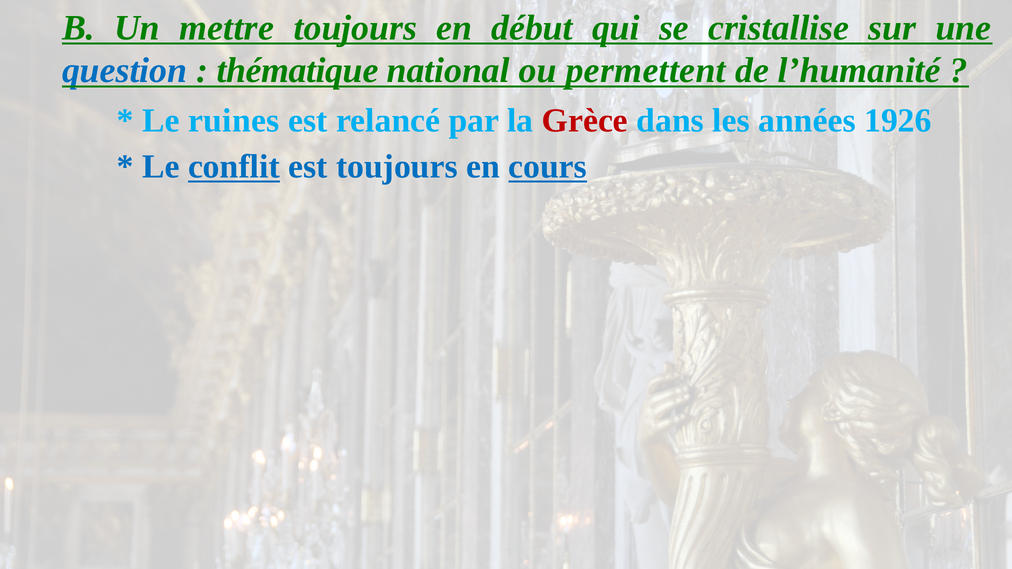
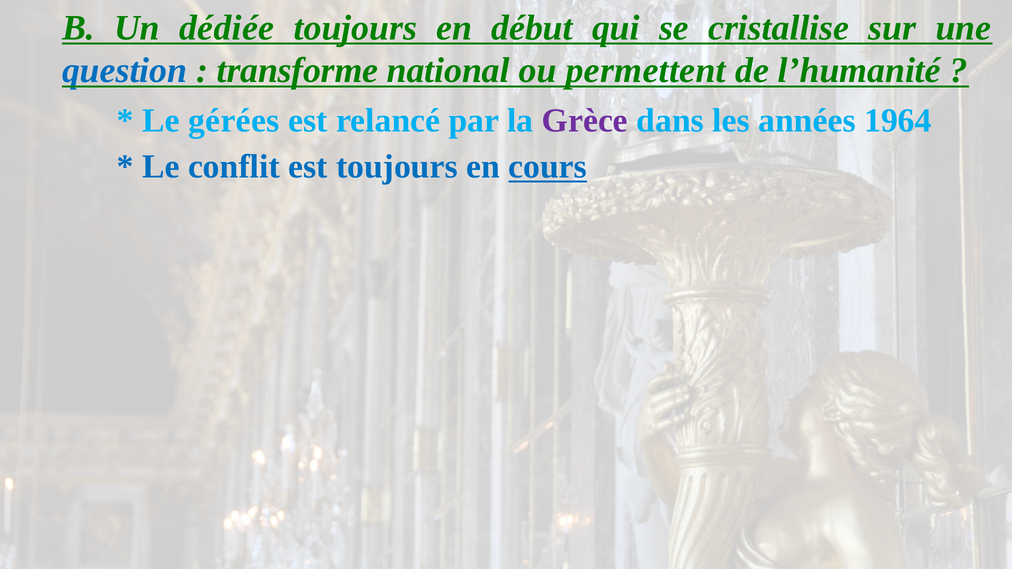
mettre: mettre -> dédiée
thématique: thématique -> transforme
ruines: ruines -> gérées
Grèce colour: red -> purple
1926: 1926 -> 1964
conflit underline: present -> none
